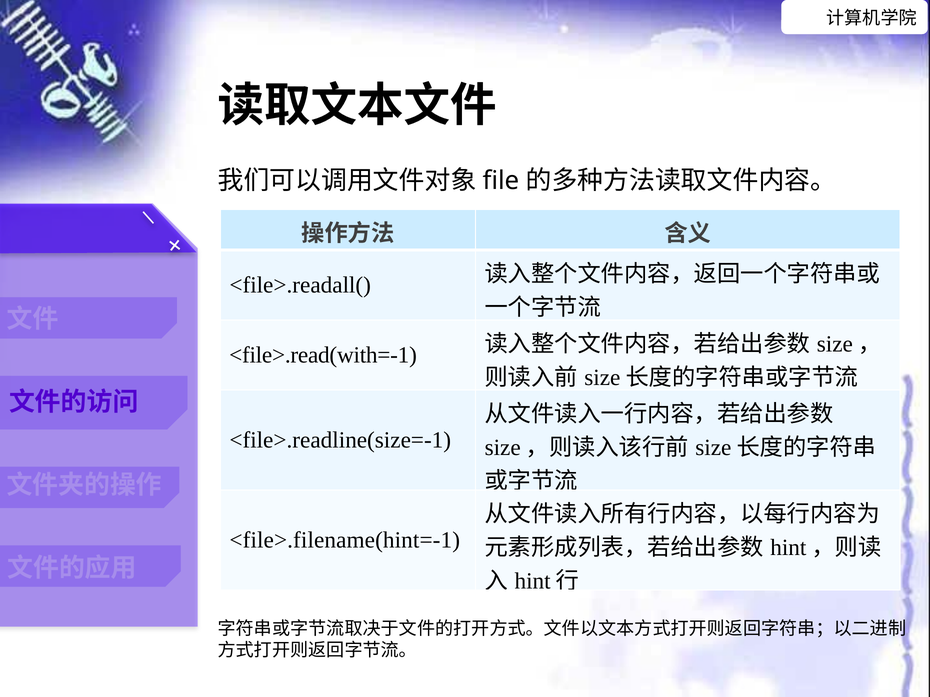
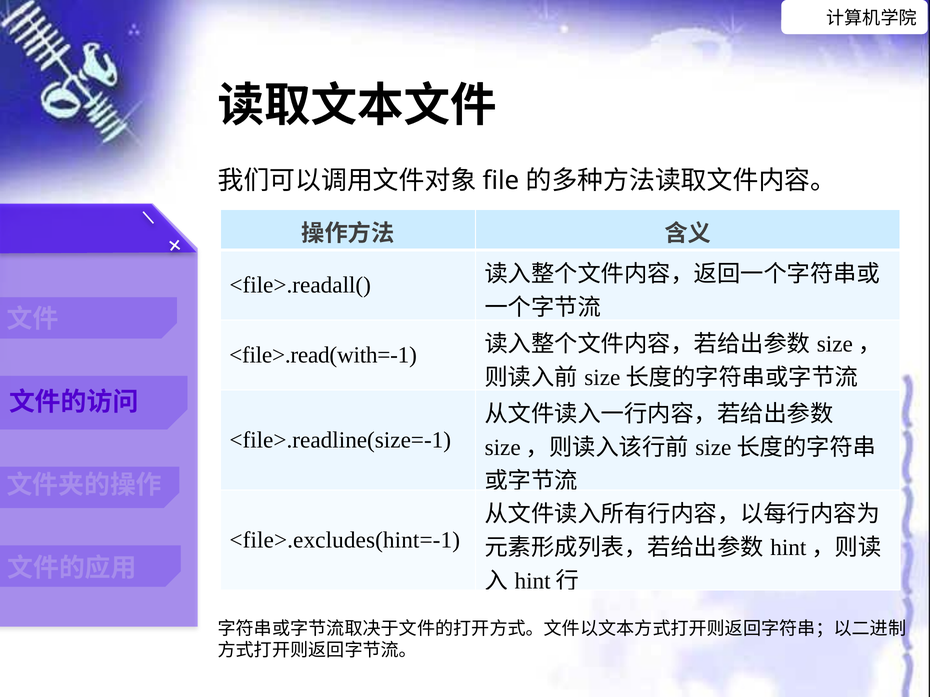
<file>.filename(hint=-1: <file>.filename(hint=-1 -> <file>.excludes(hint=-1
